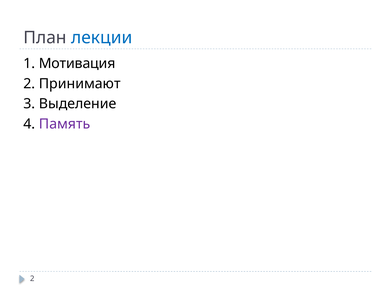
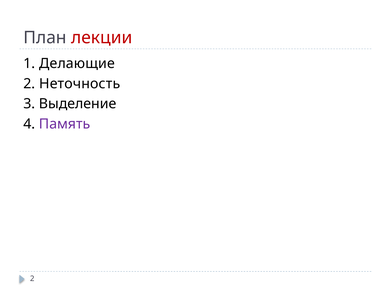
лекции colour: blue -> red
Мотивация: Мотивация -> Делающие
Принимают: Принимают -> Неточность
